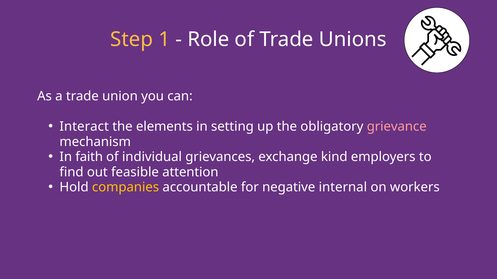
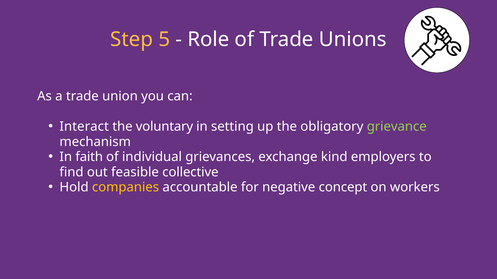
1: 1 -> 5
elements: elements -> voluntary
grievance colour: pink -> light green
attention: attention -> collective
internal: internal -> concept
